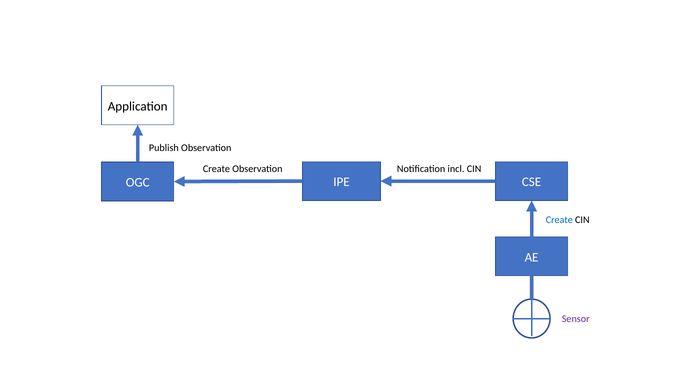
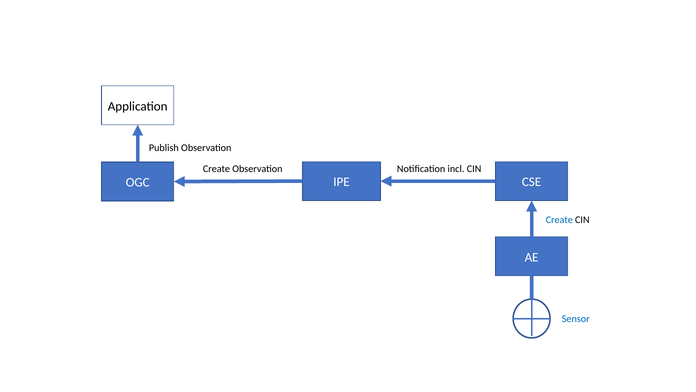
Sensor colour: purple -> blue
